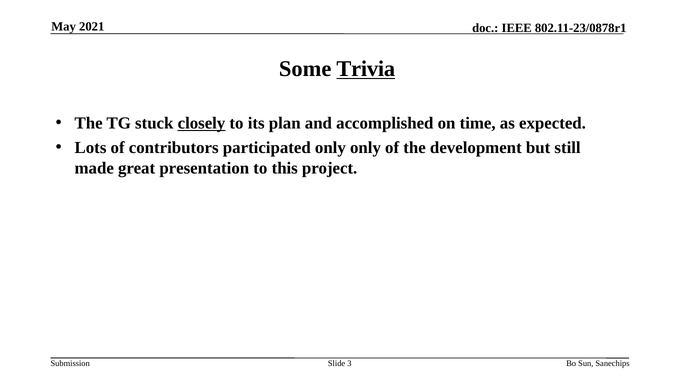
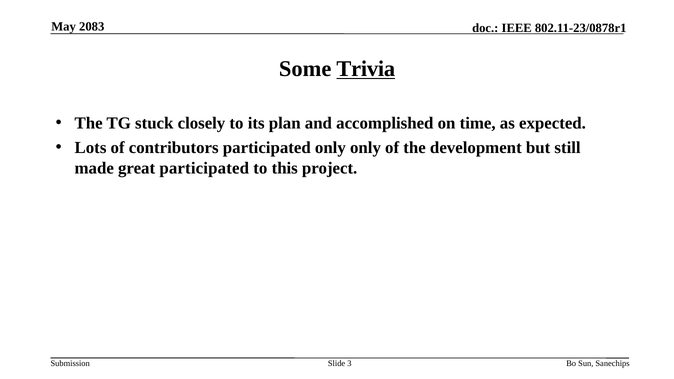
2021: 2021 -> 2083
closely underline: present -> none
great presentation: presentation -> participated
